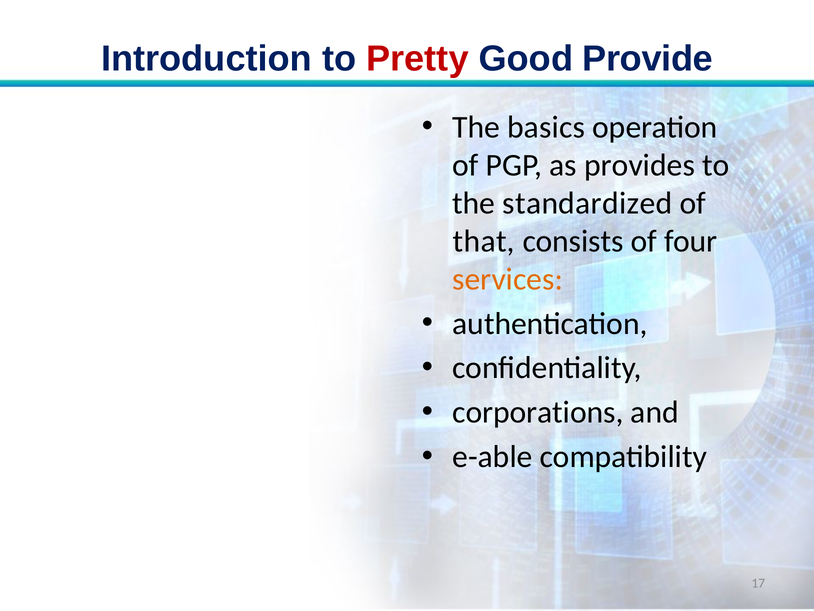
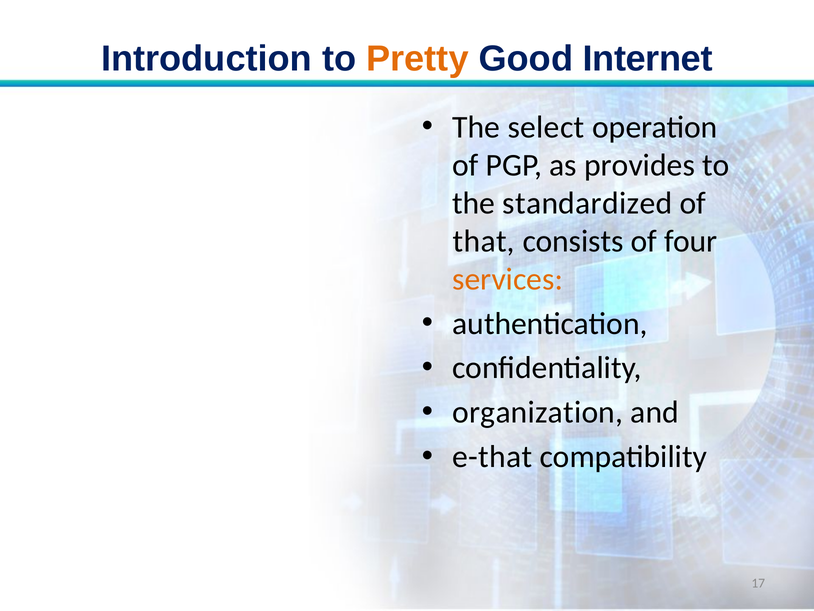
Pretty colour: red -> orange
Provide: Provide -> Internet
basics: basics -> select
corporations: corporations -> organization
e-able: e-able -> e-that
